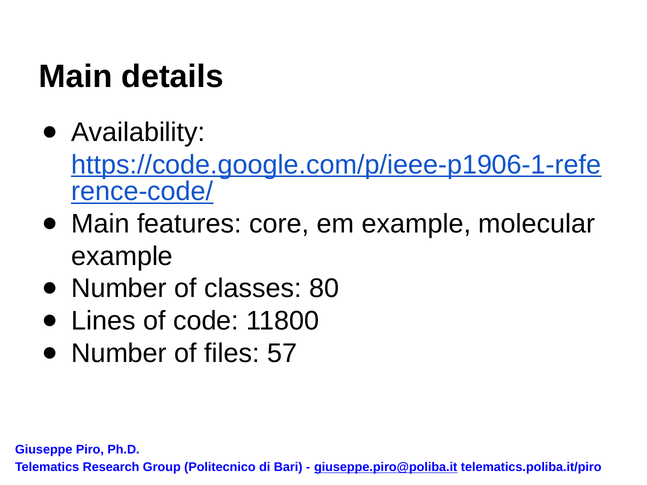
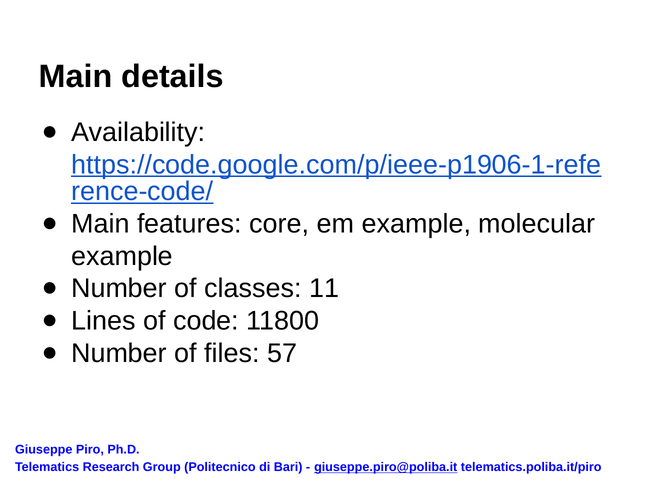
80: 80 -> 11
